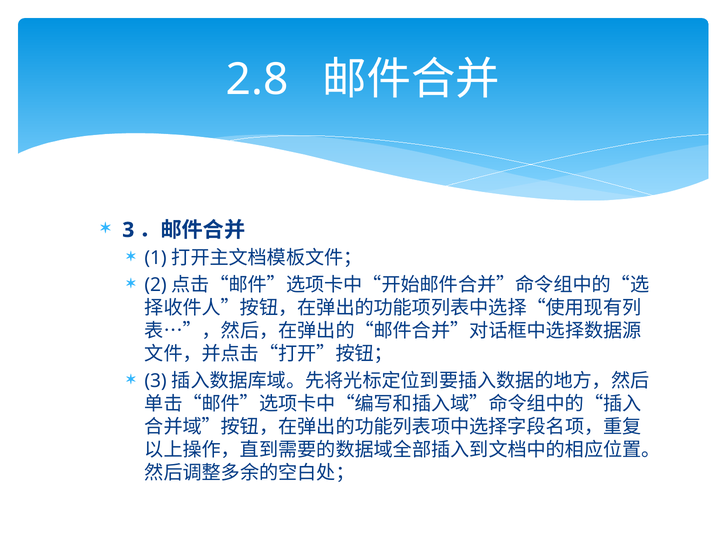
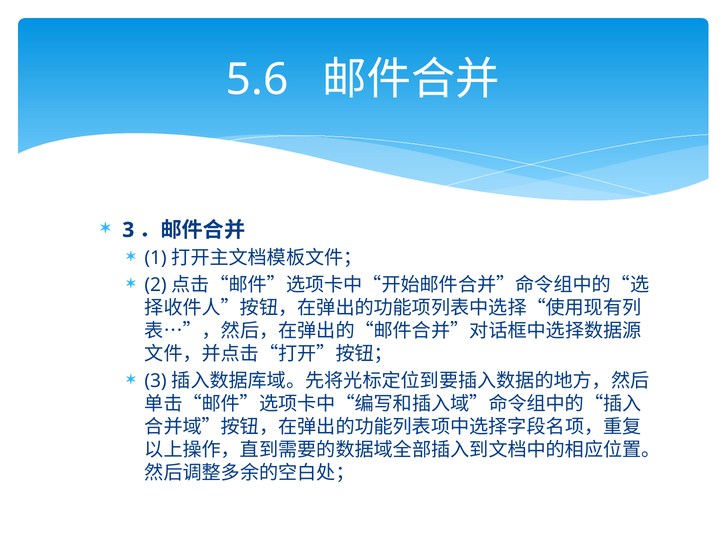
2.8: 2.8 -> 5.6
